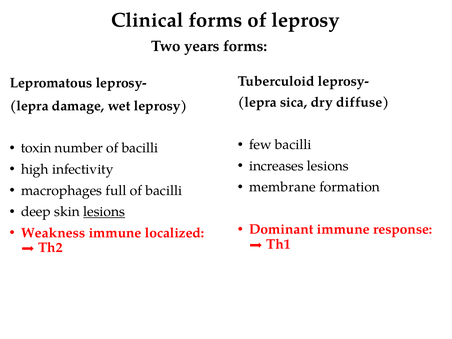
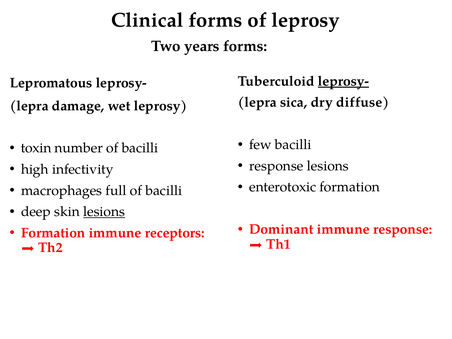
leprosy- at (344, 81) underline: none -> present
increases at (276, 166): increases -> response
membrane: membrane -> enterotoxic
Weakness at (53, 233): Weakness -> Formation
localized: localized -> receptors
